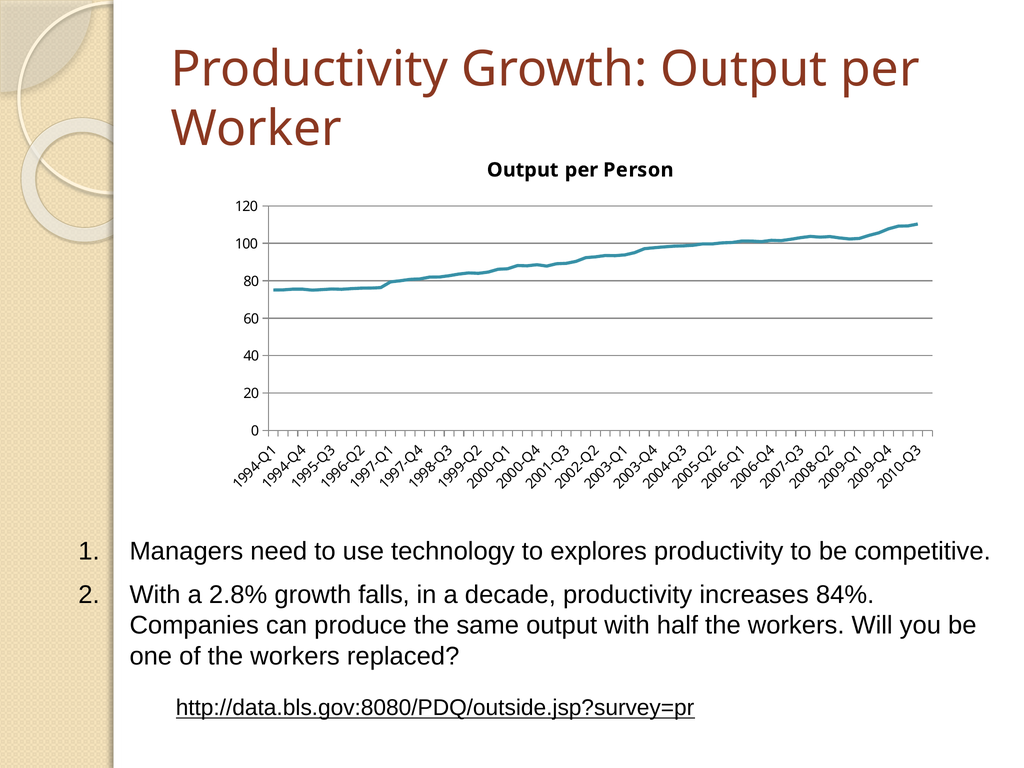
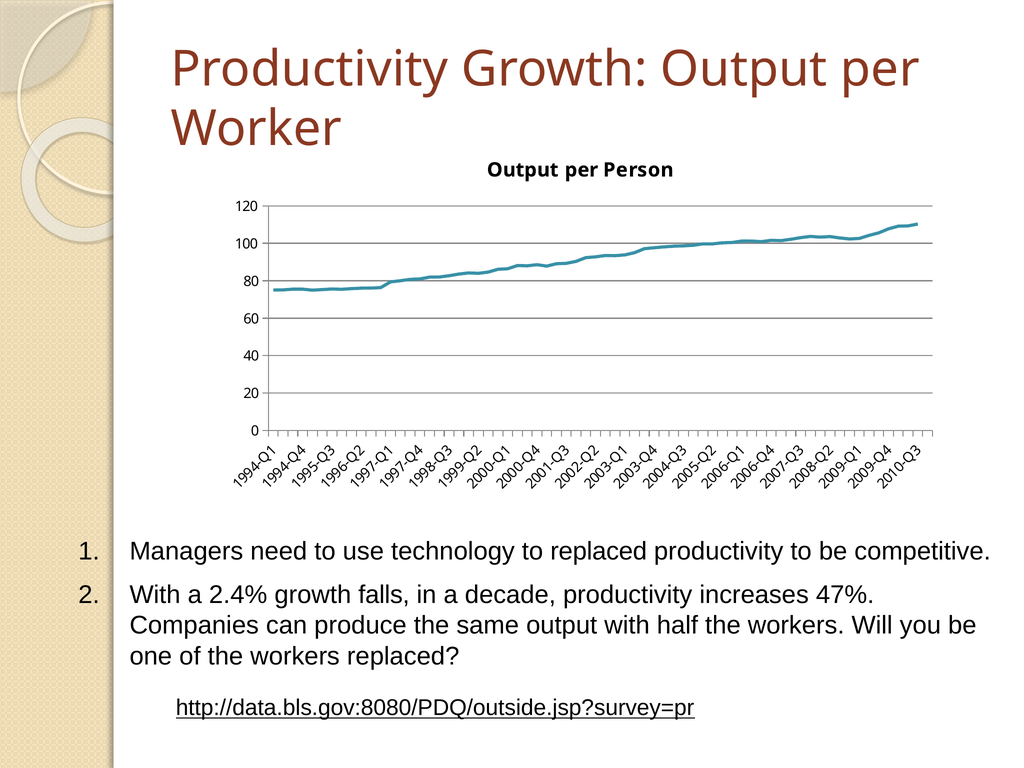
to explores: explores -> replaced
2.8%: 2.8% -> 2.4%
84%: 84% -> 47%
